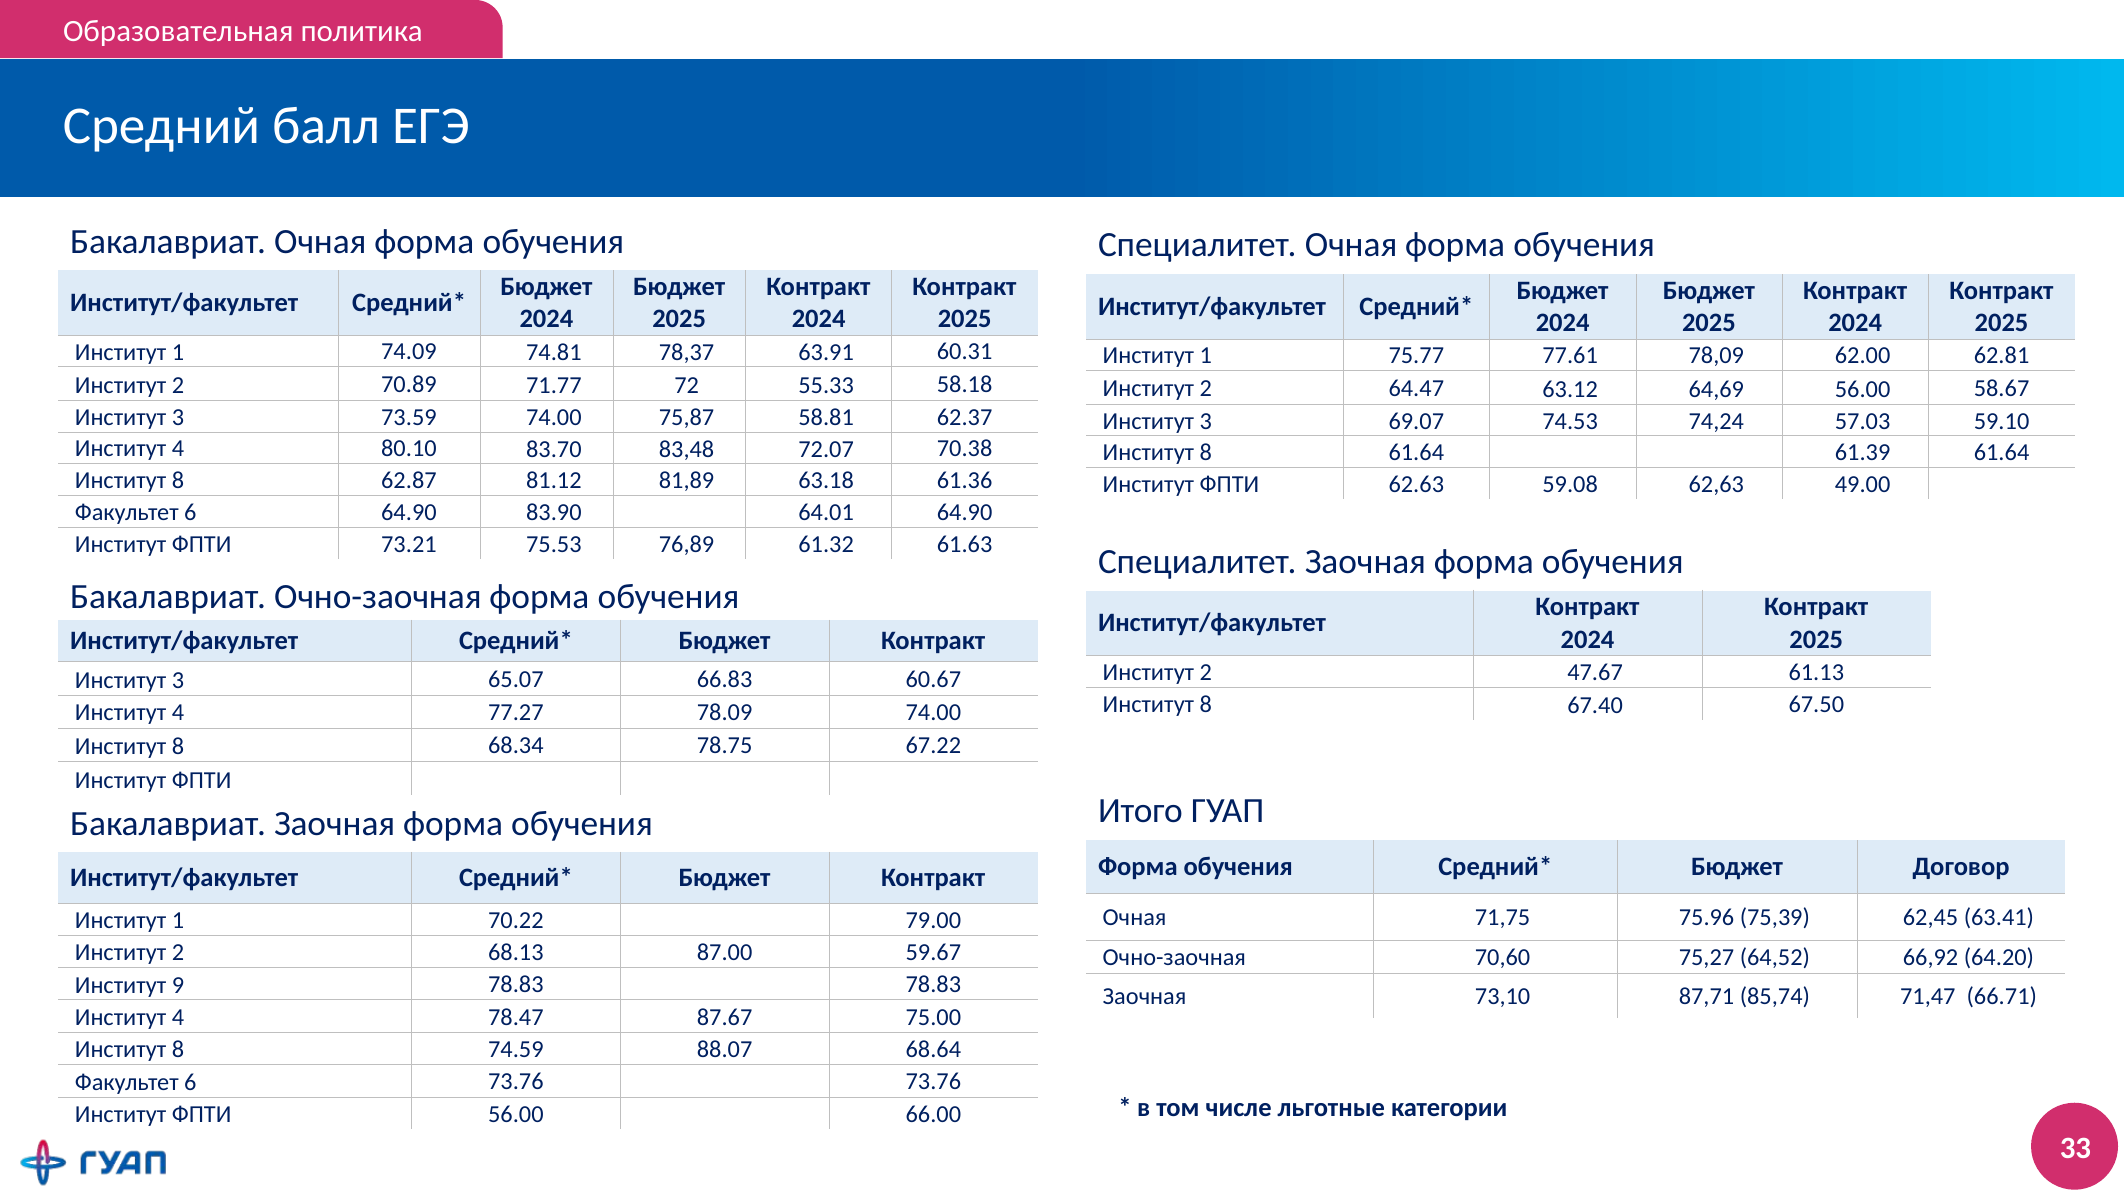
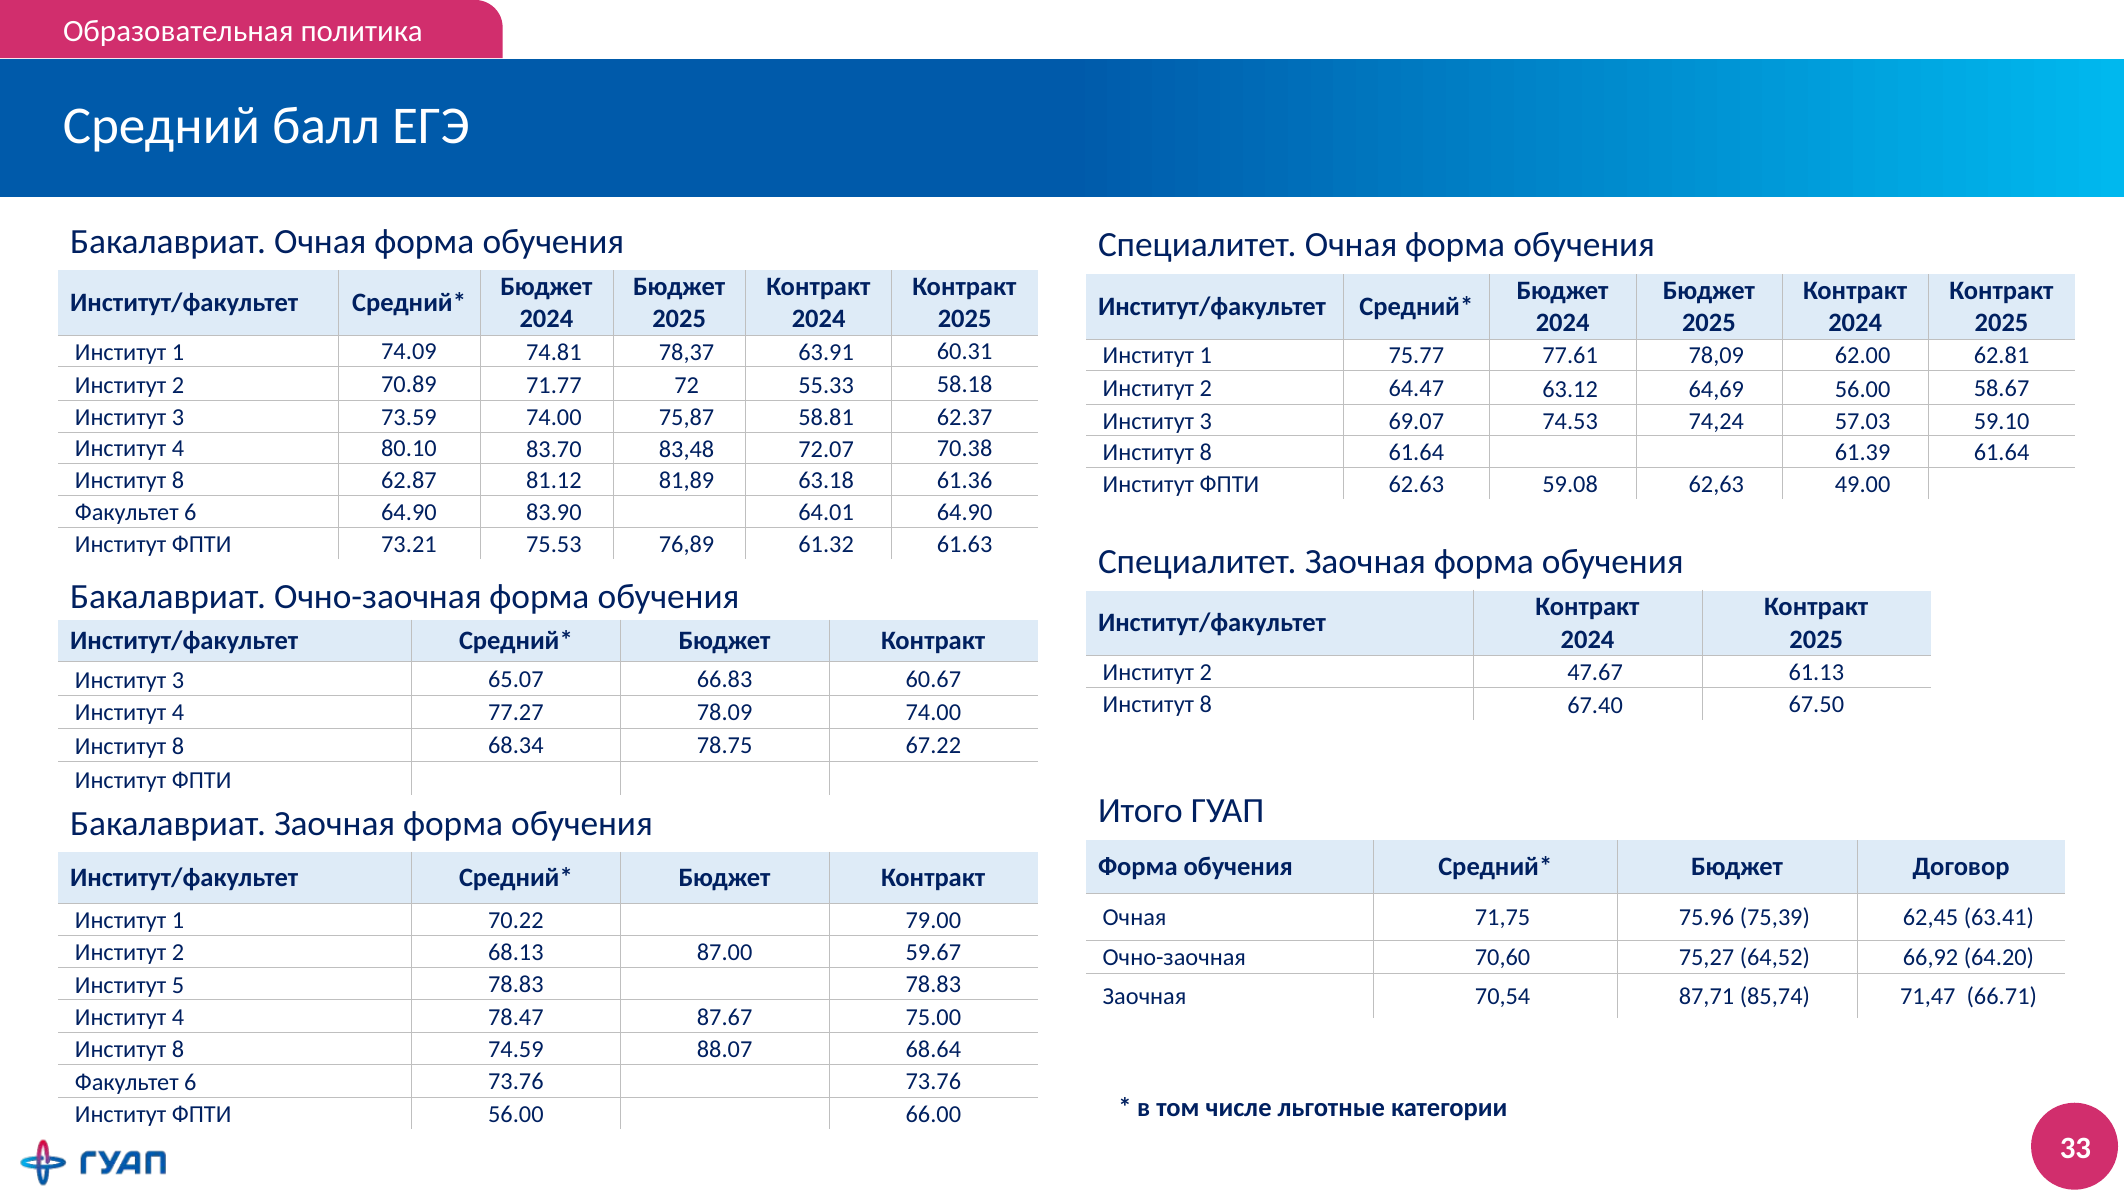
9: 9 -> 5
73,10: 73,10 -> 70,54
